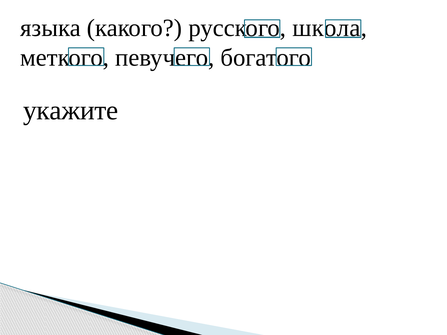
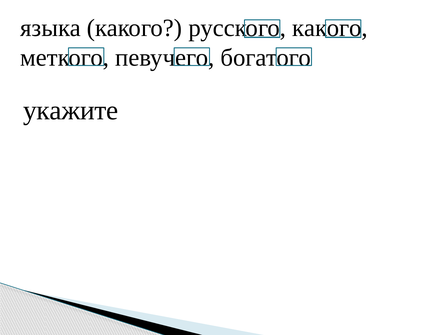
русского школа: школа -> какого
